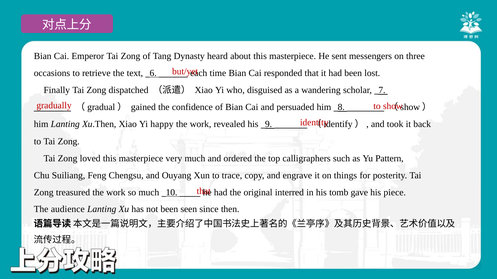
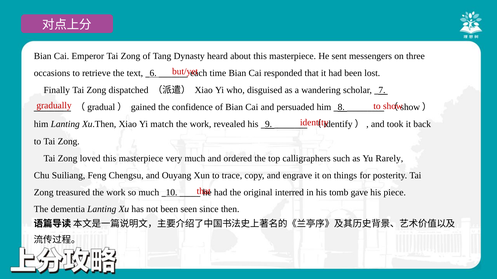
happy: happy -> match
Pattern: Pattern -> Rarely
audience: audience -> dementia
